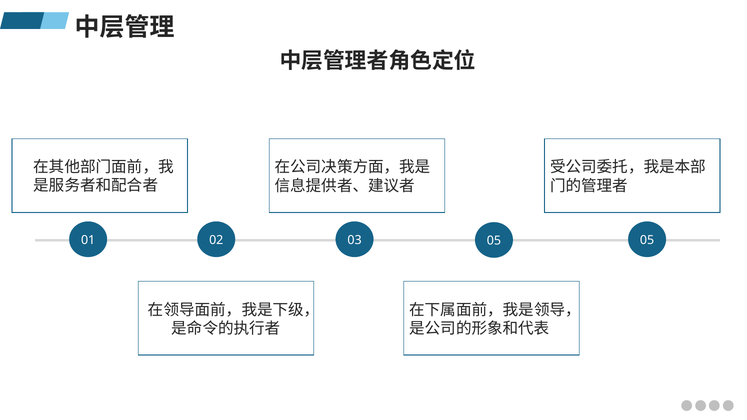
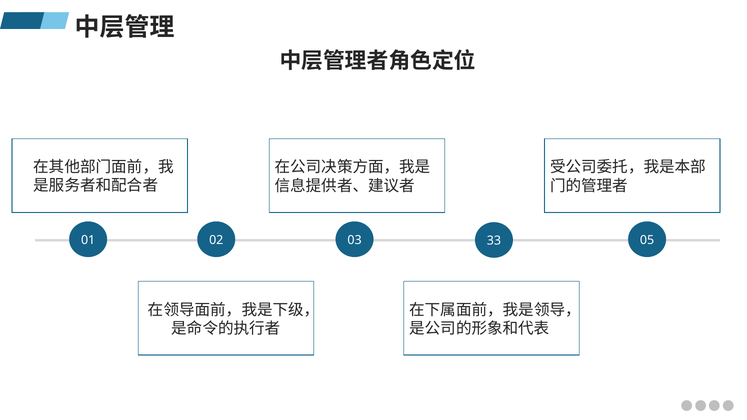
03 05: 05 -> 33
